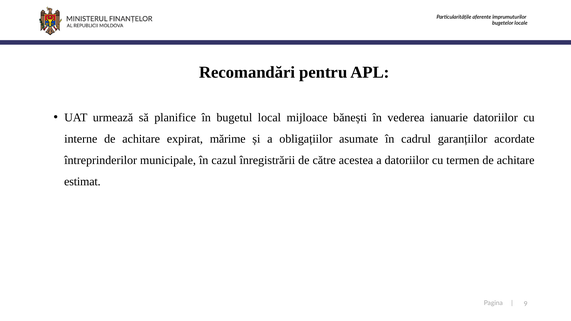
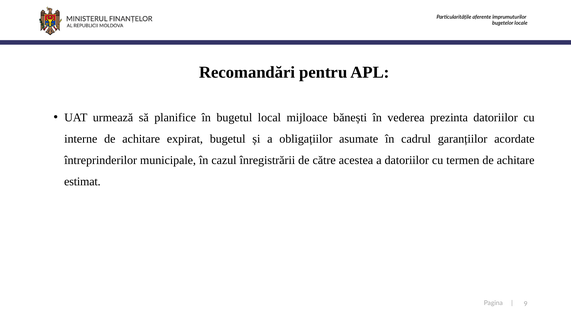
ianuarie: ianuarie -> prezinta
expirat mărime: mărime -> bugetul
